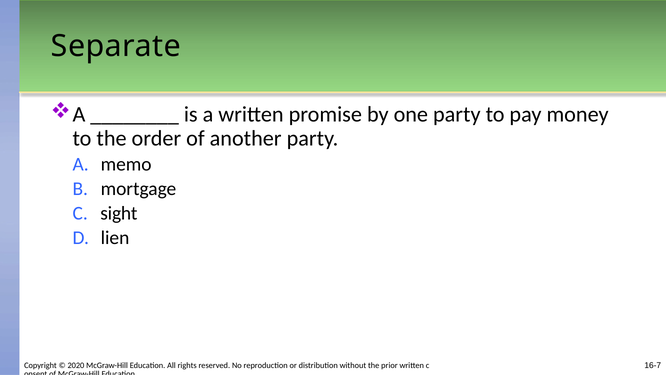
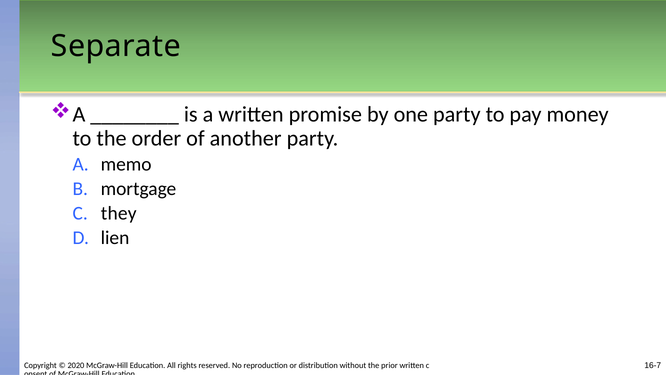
sight: sight -> they
